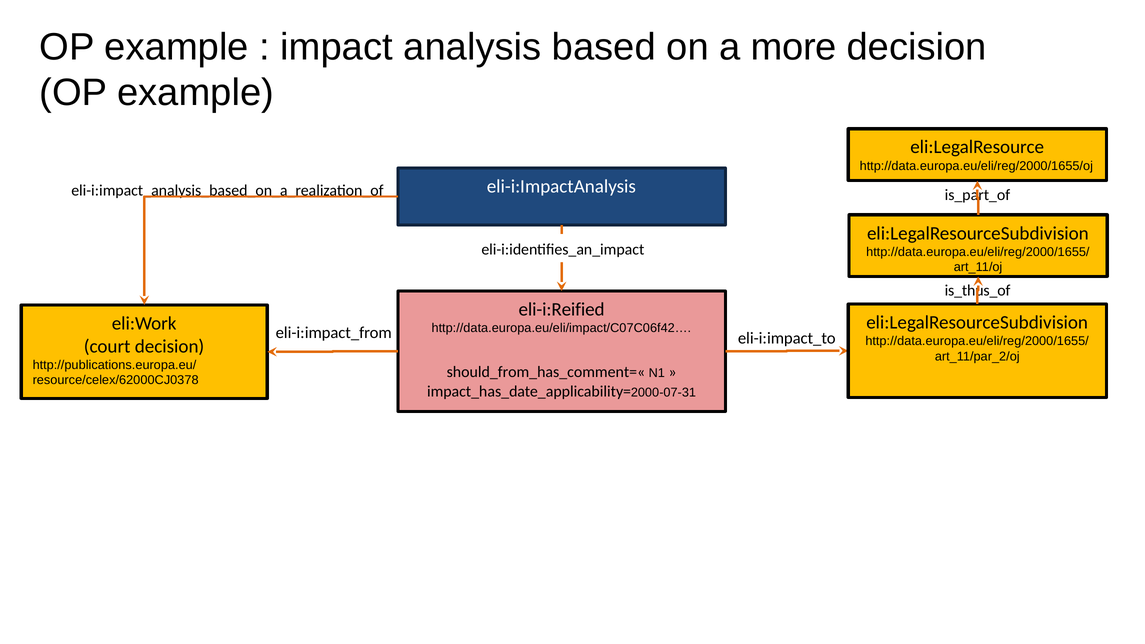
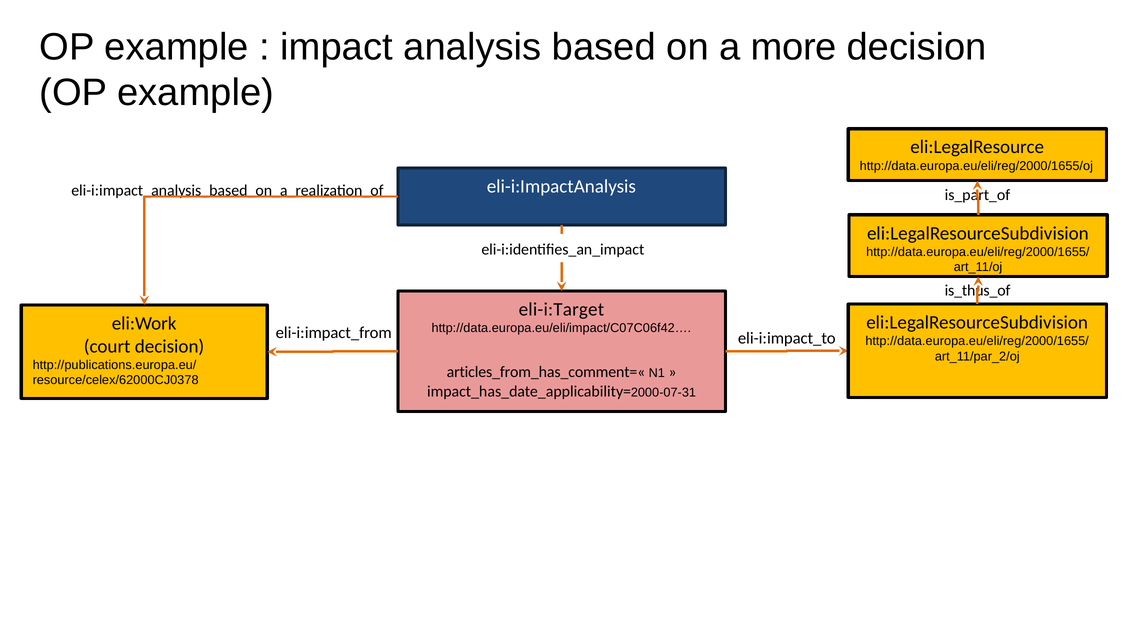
eli-i:Reified: eli-i:Reified -> eli-i:Target
should_from_has_comment=«: should_from_has_comment=« -> articles_from_has_comment=«
